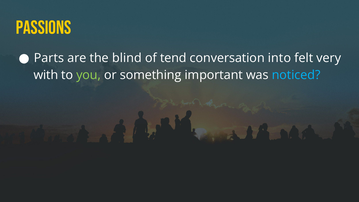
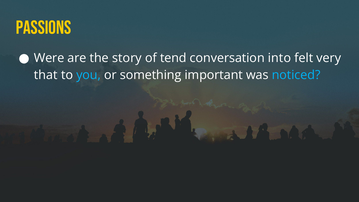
Parts: Parts -> Were
blind: blind -> story
with: with -> that
you colour: light green -> light blue
